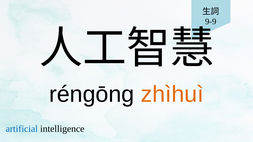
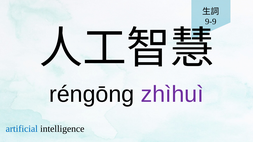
zhìhuì colour: orange -> purple
